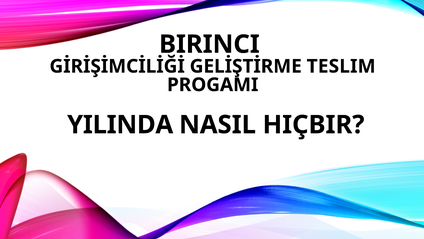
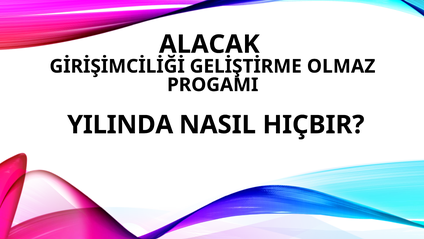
BIRINCI: BIRINCI -> ALACAK
TESLIM: TESLIM -> OLMAZ
